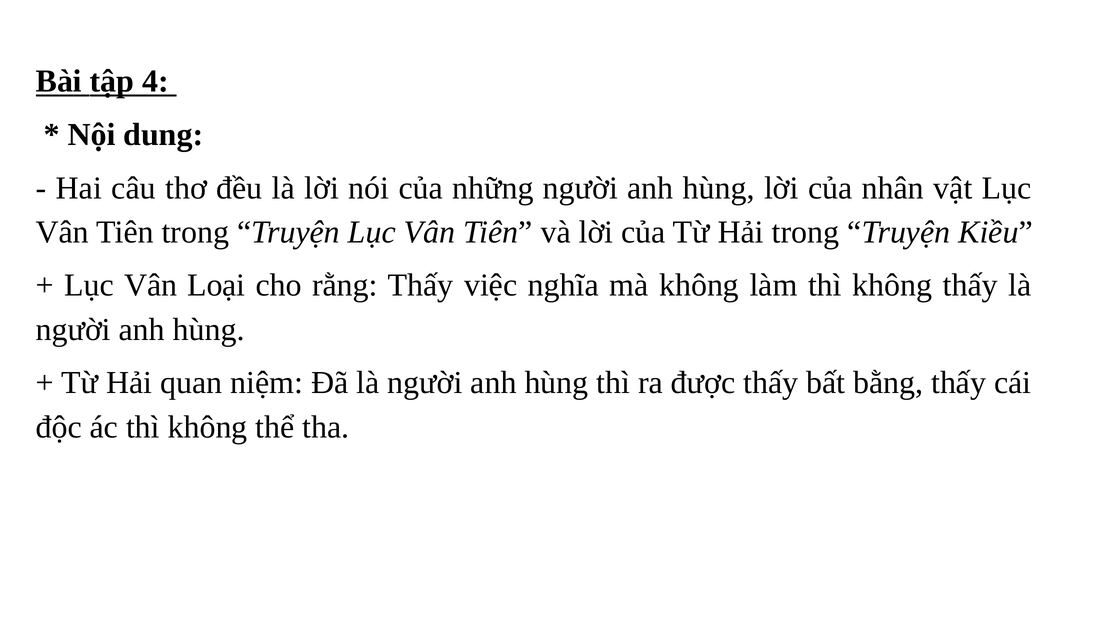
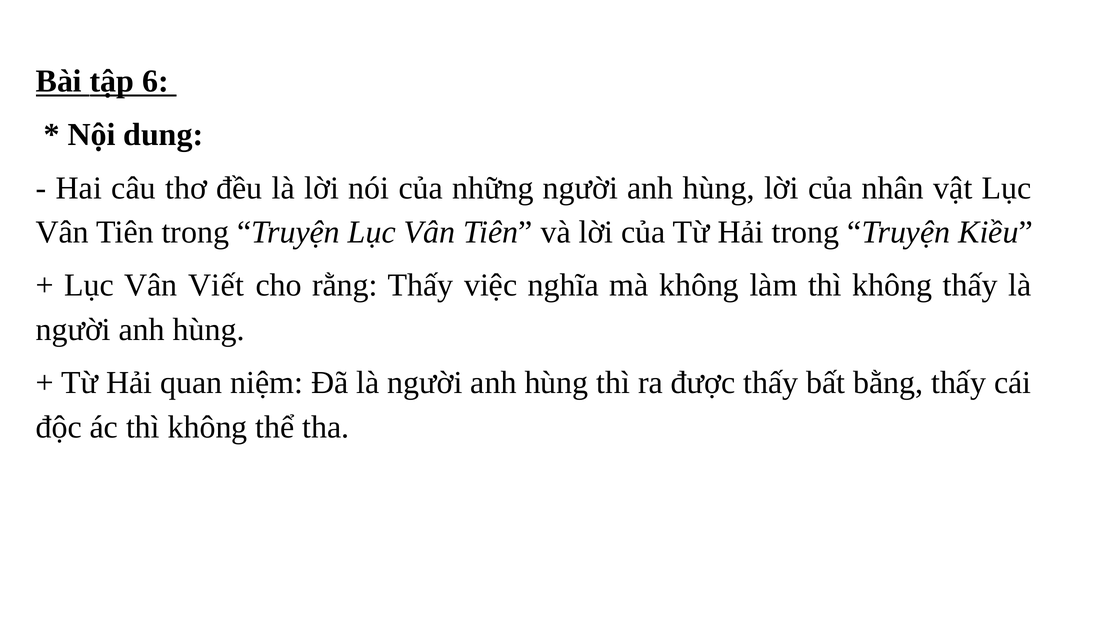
4: 4 -> 6
Loại: Loại -> Viết
